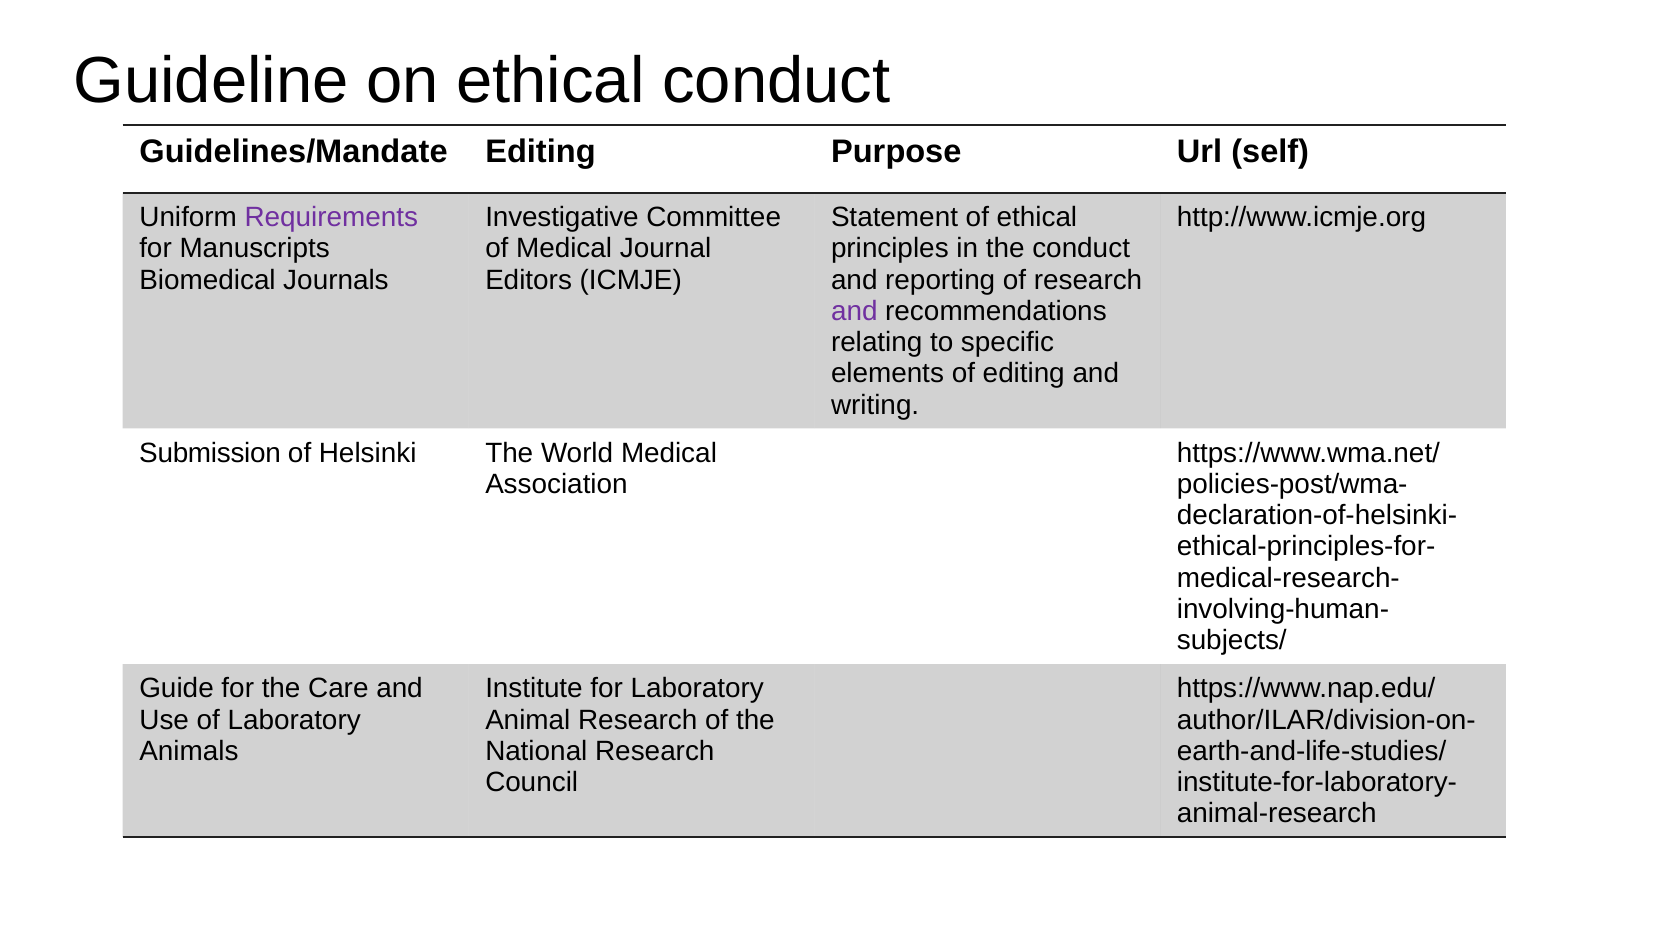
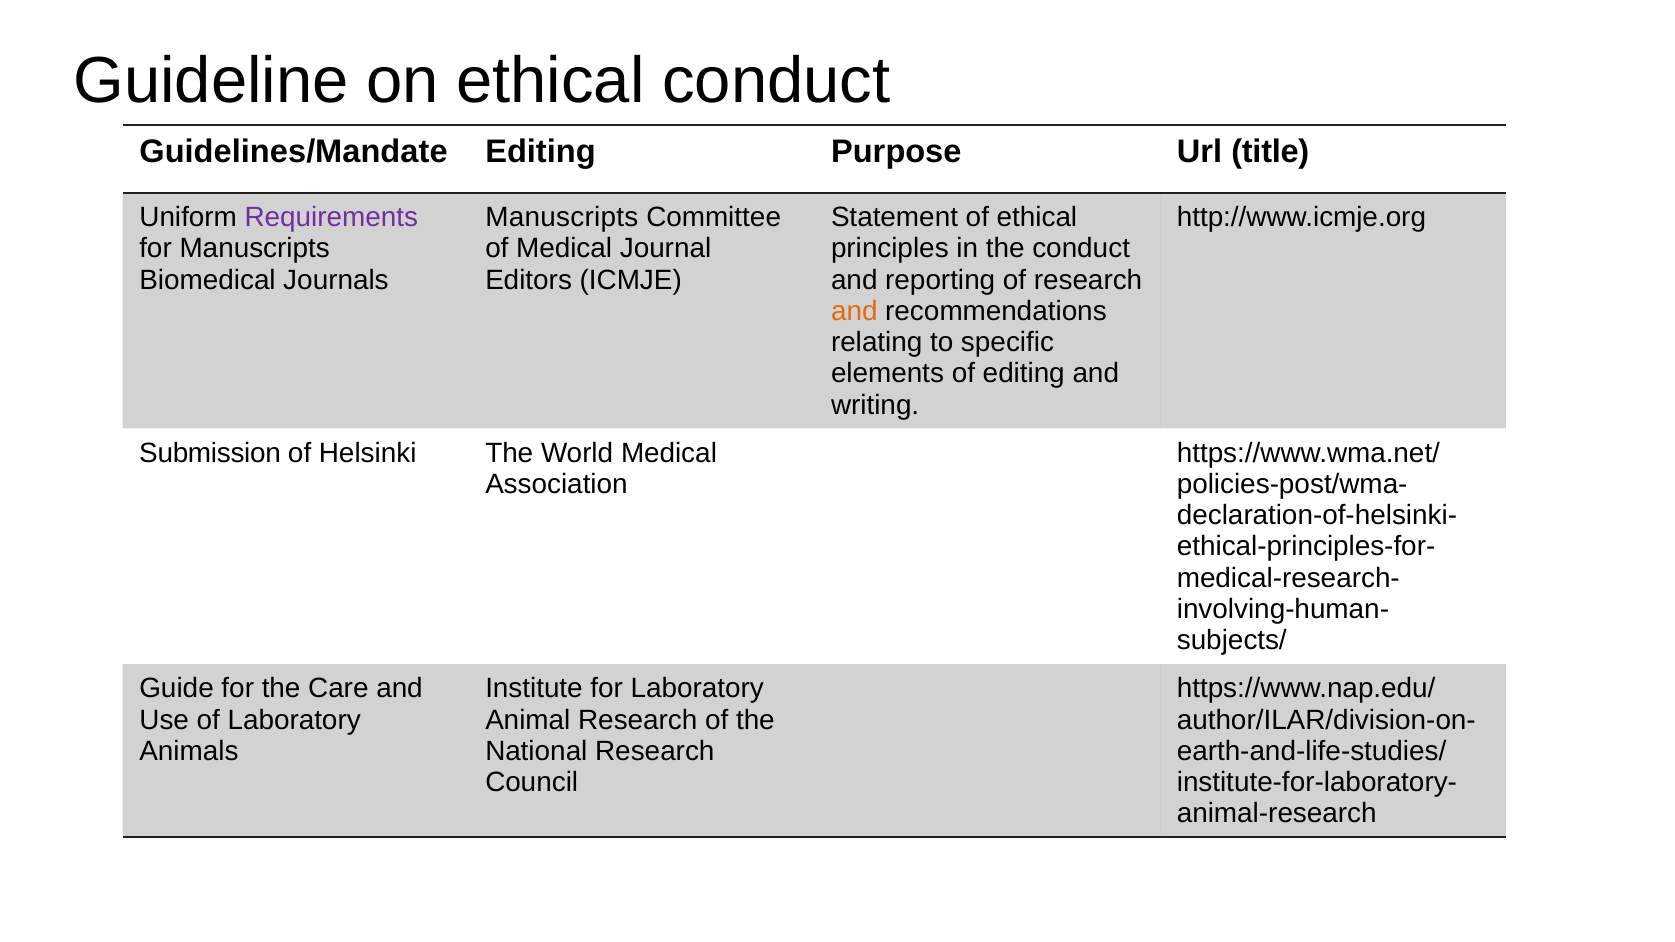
self: self -> title
Investigative at (562, 218): Investigative -> Manuscripts
and at (854, 311) colour: purple -> orange
